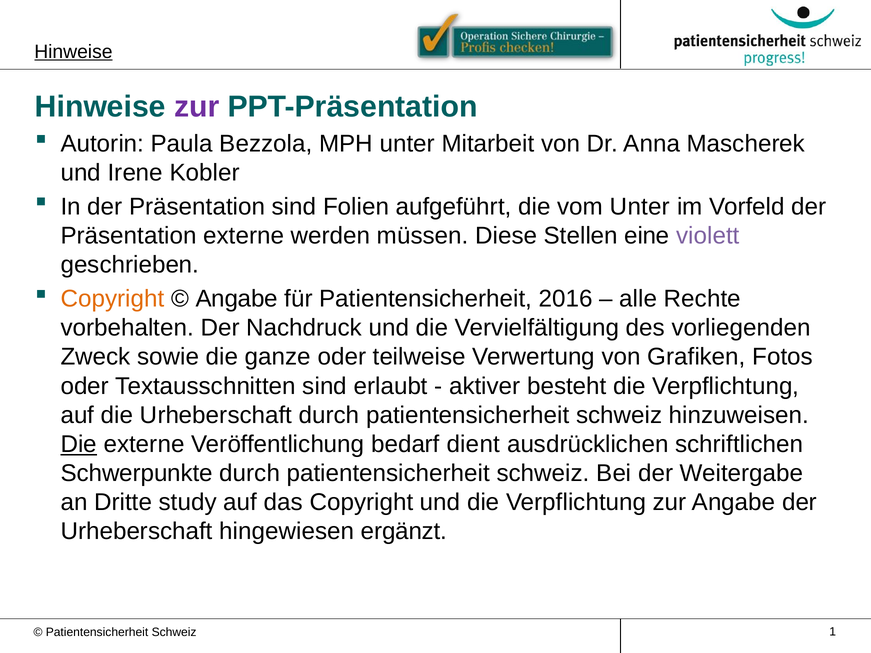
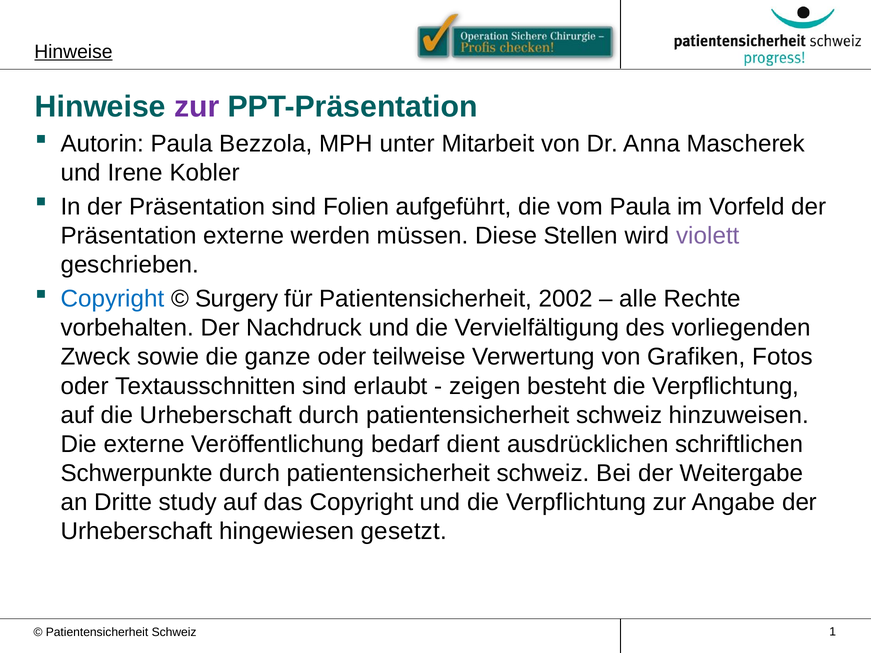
vom Unter: Unter -> Paula
eine: eine -> wird
Copyright at (112, 299) colour: orange -> blue
Angabe at (237, 299): Angabe -> Surgery
2016: 2016 -> 2002
aktiver: aktiver -> zeigen
Die at (79, 444) underline: present -> none
ergänzt: ergänzt -> gesetzt
